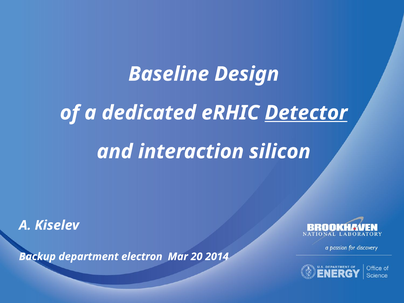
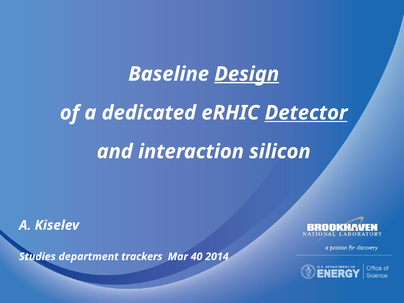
Design underline: none -> present
Backup: Backup -> Studies
electron: electron -> trackers
20: 20 -> 40
